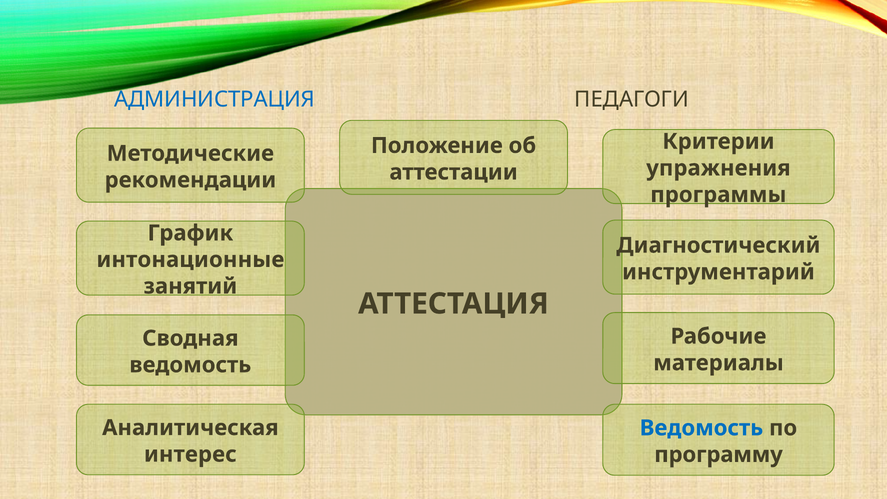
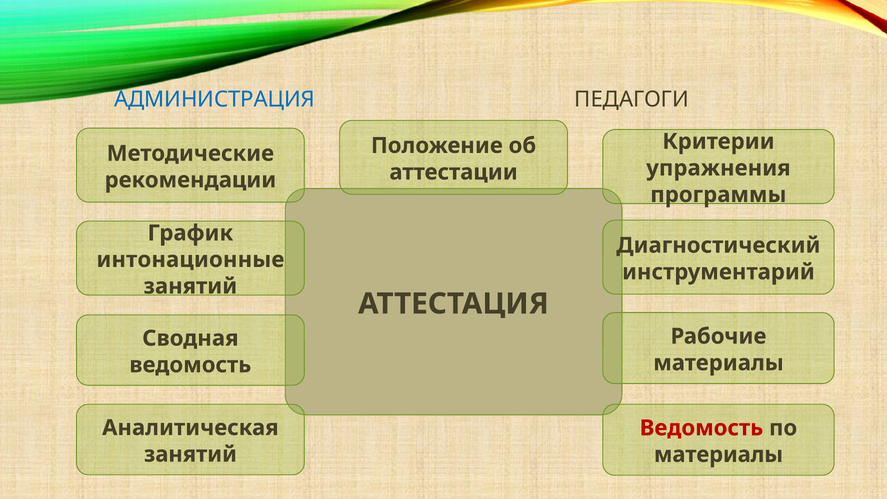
Ведомость at (701, 428) colour: blue -> red
интерес at (190, 454): интерес -> занятий
программу at (719, 455): программу -> материалы
